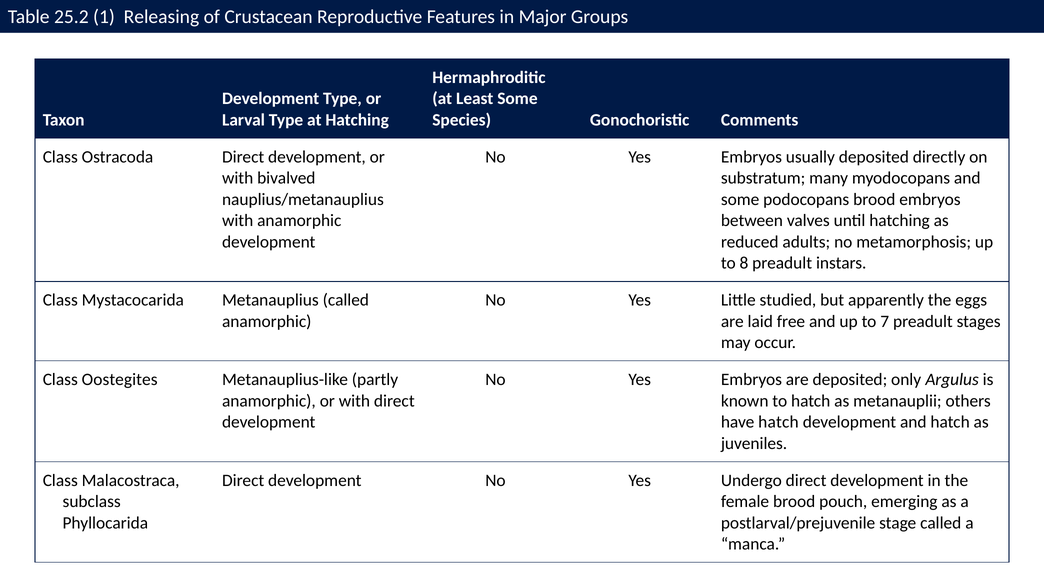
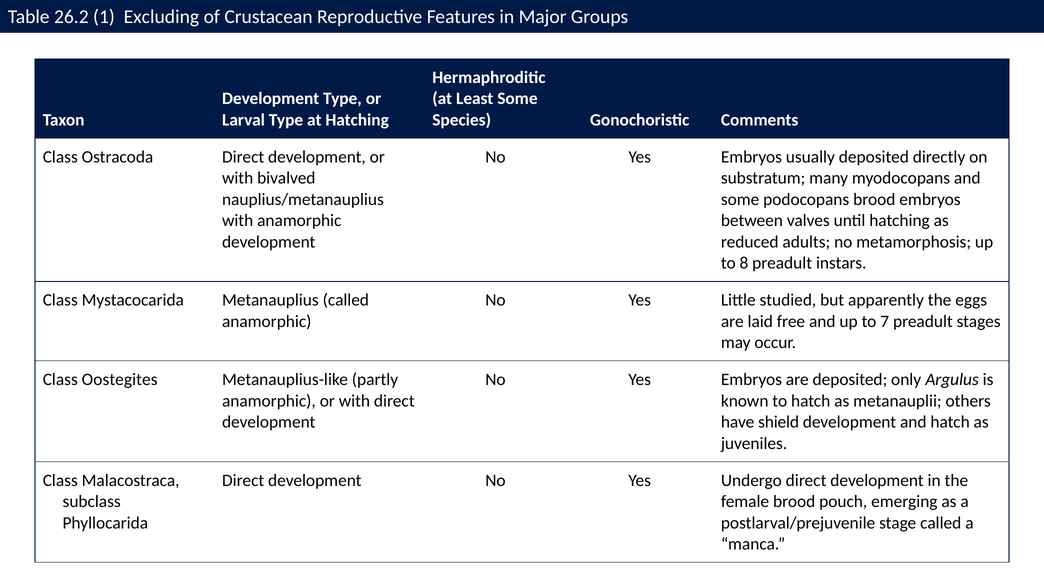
25.2: 25.2 -> 26.2
Releasing: Releasing -> Excluding
have hatch: hatch -> shield
